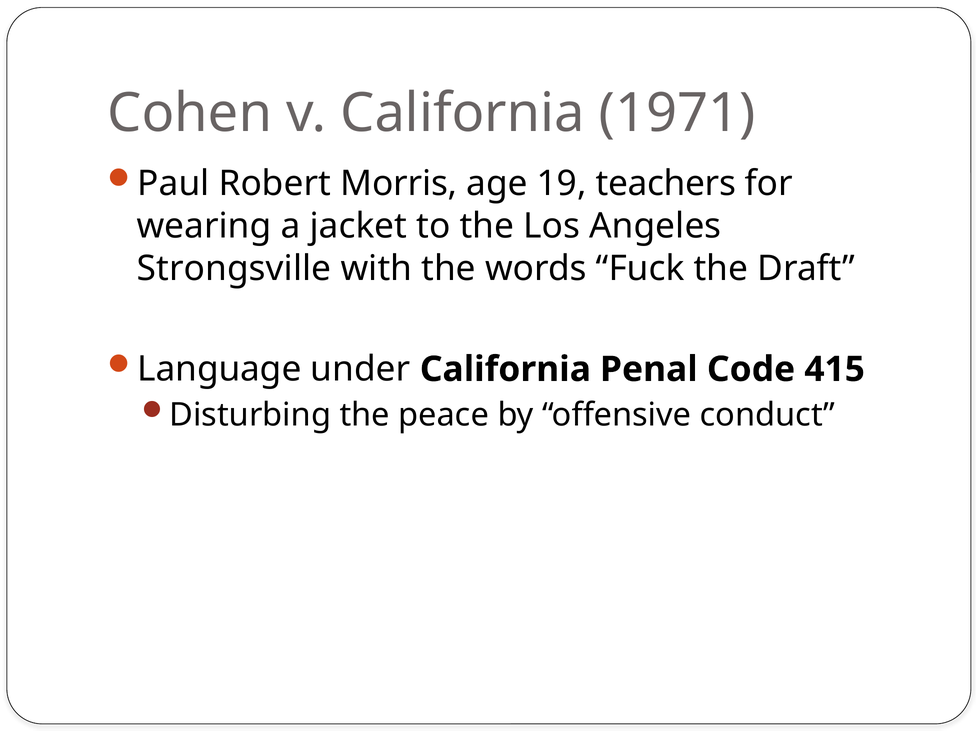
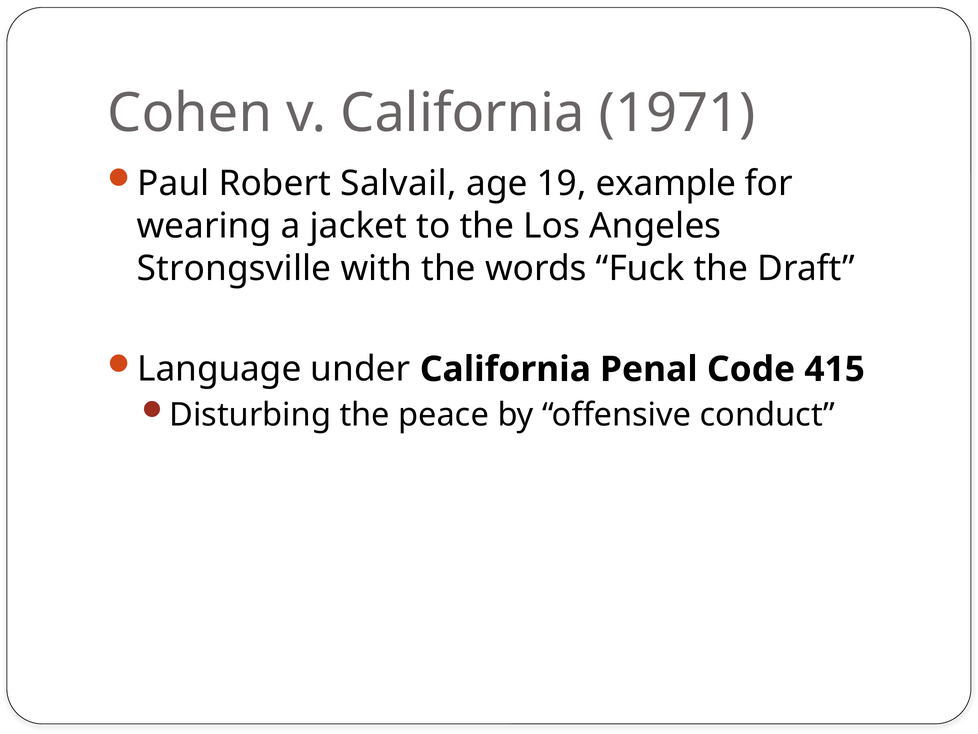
Morris: Morris -> Salvail
teachers: teachers -> example
